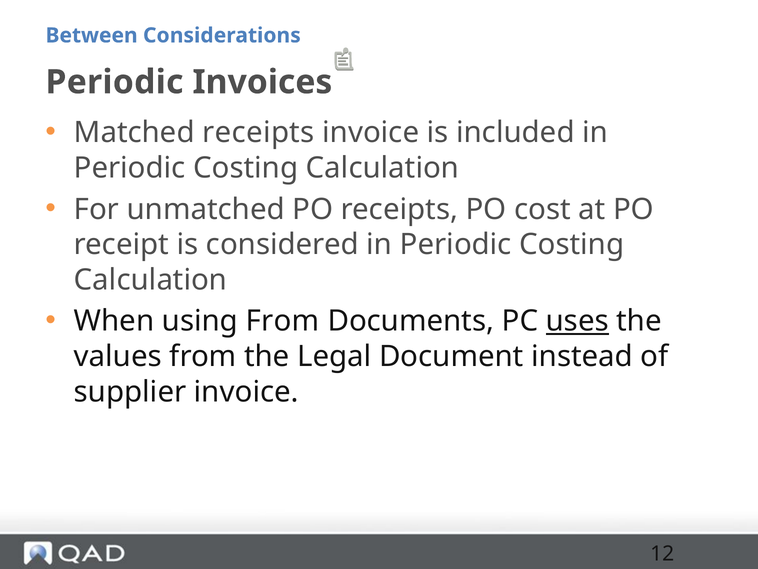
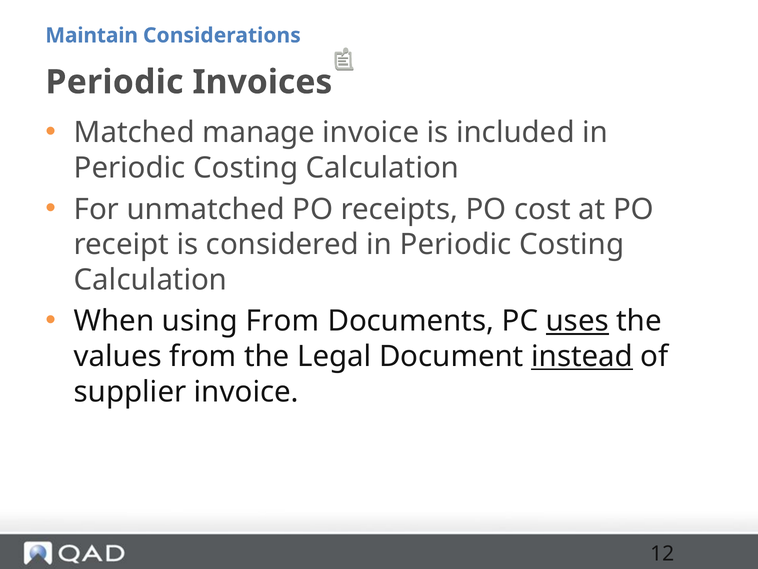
Between: Between -> Maintain
Matched receipts: receipts -> manage
instead underline: none -> present
